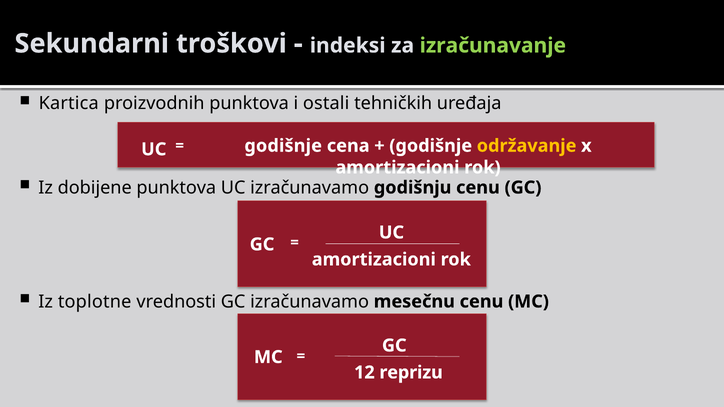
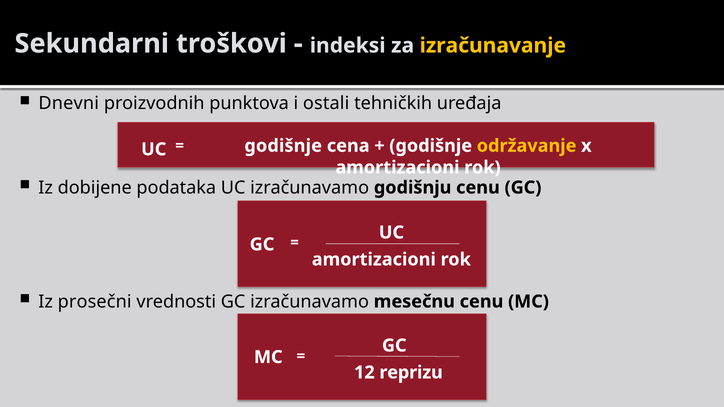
izračunavanje colour: light green -> yellow
Kartica: Kartica -> Dnevni
dobijene punktova: punktova -> podataka
toplotne: toplotne -> prosečni
